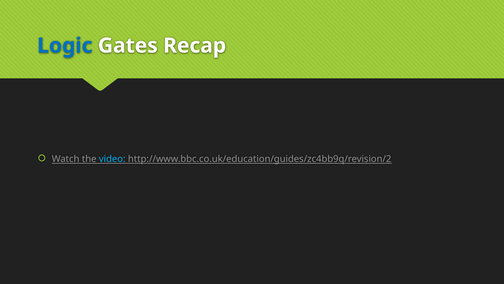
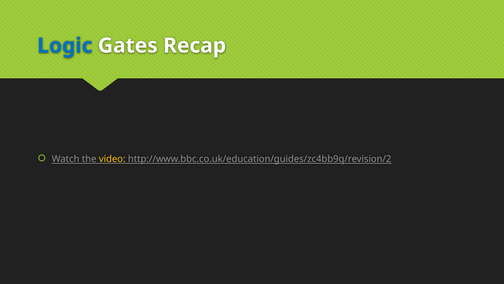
video colour: light blue -> yellow
